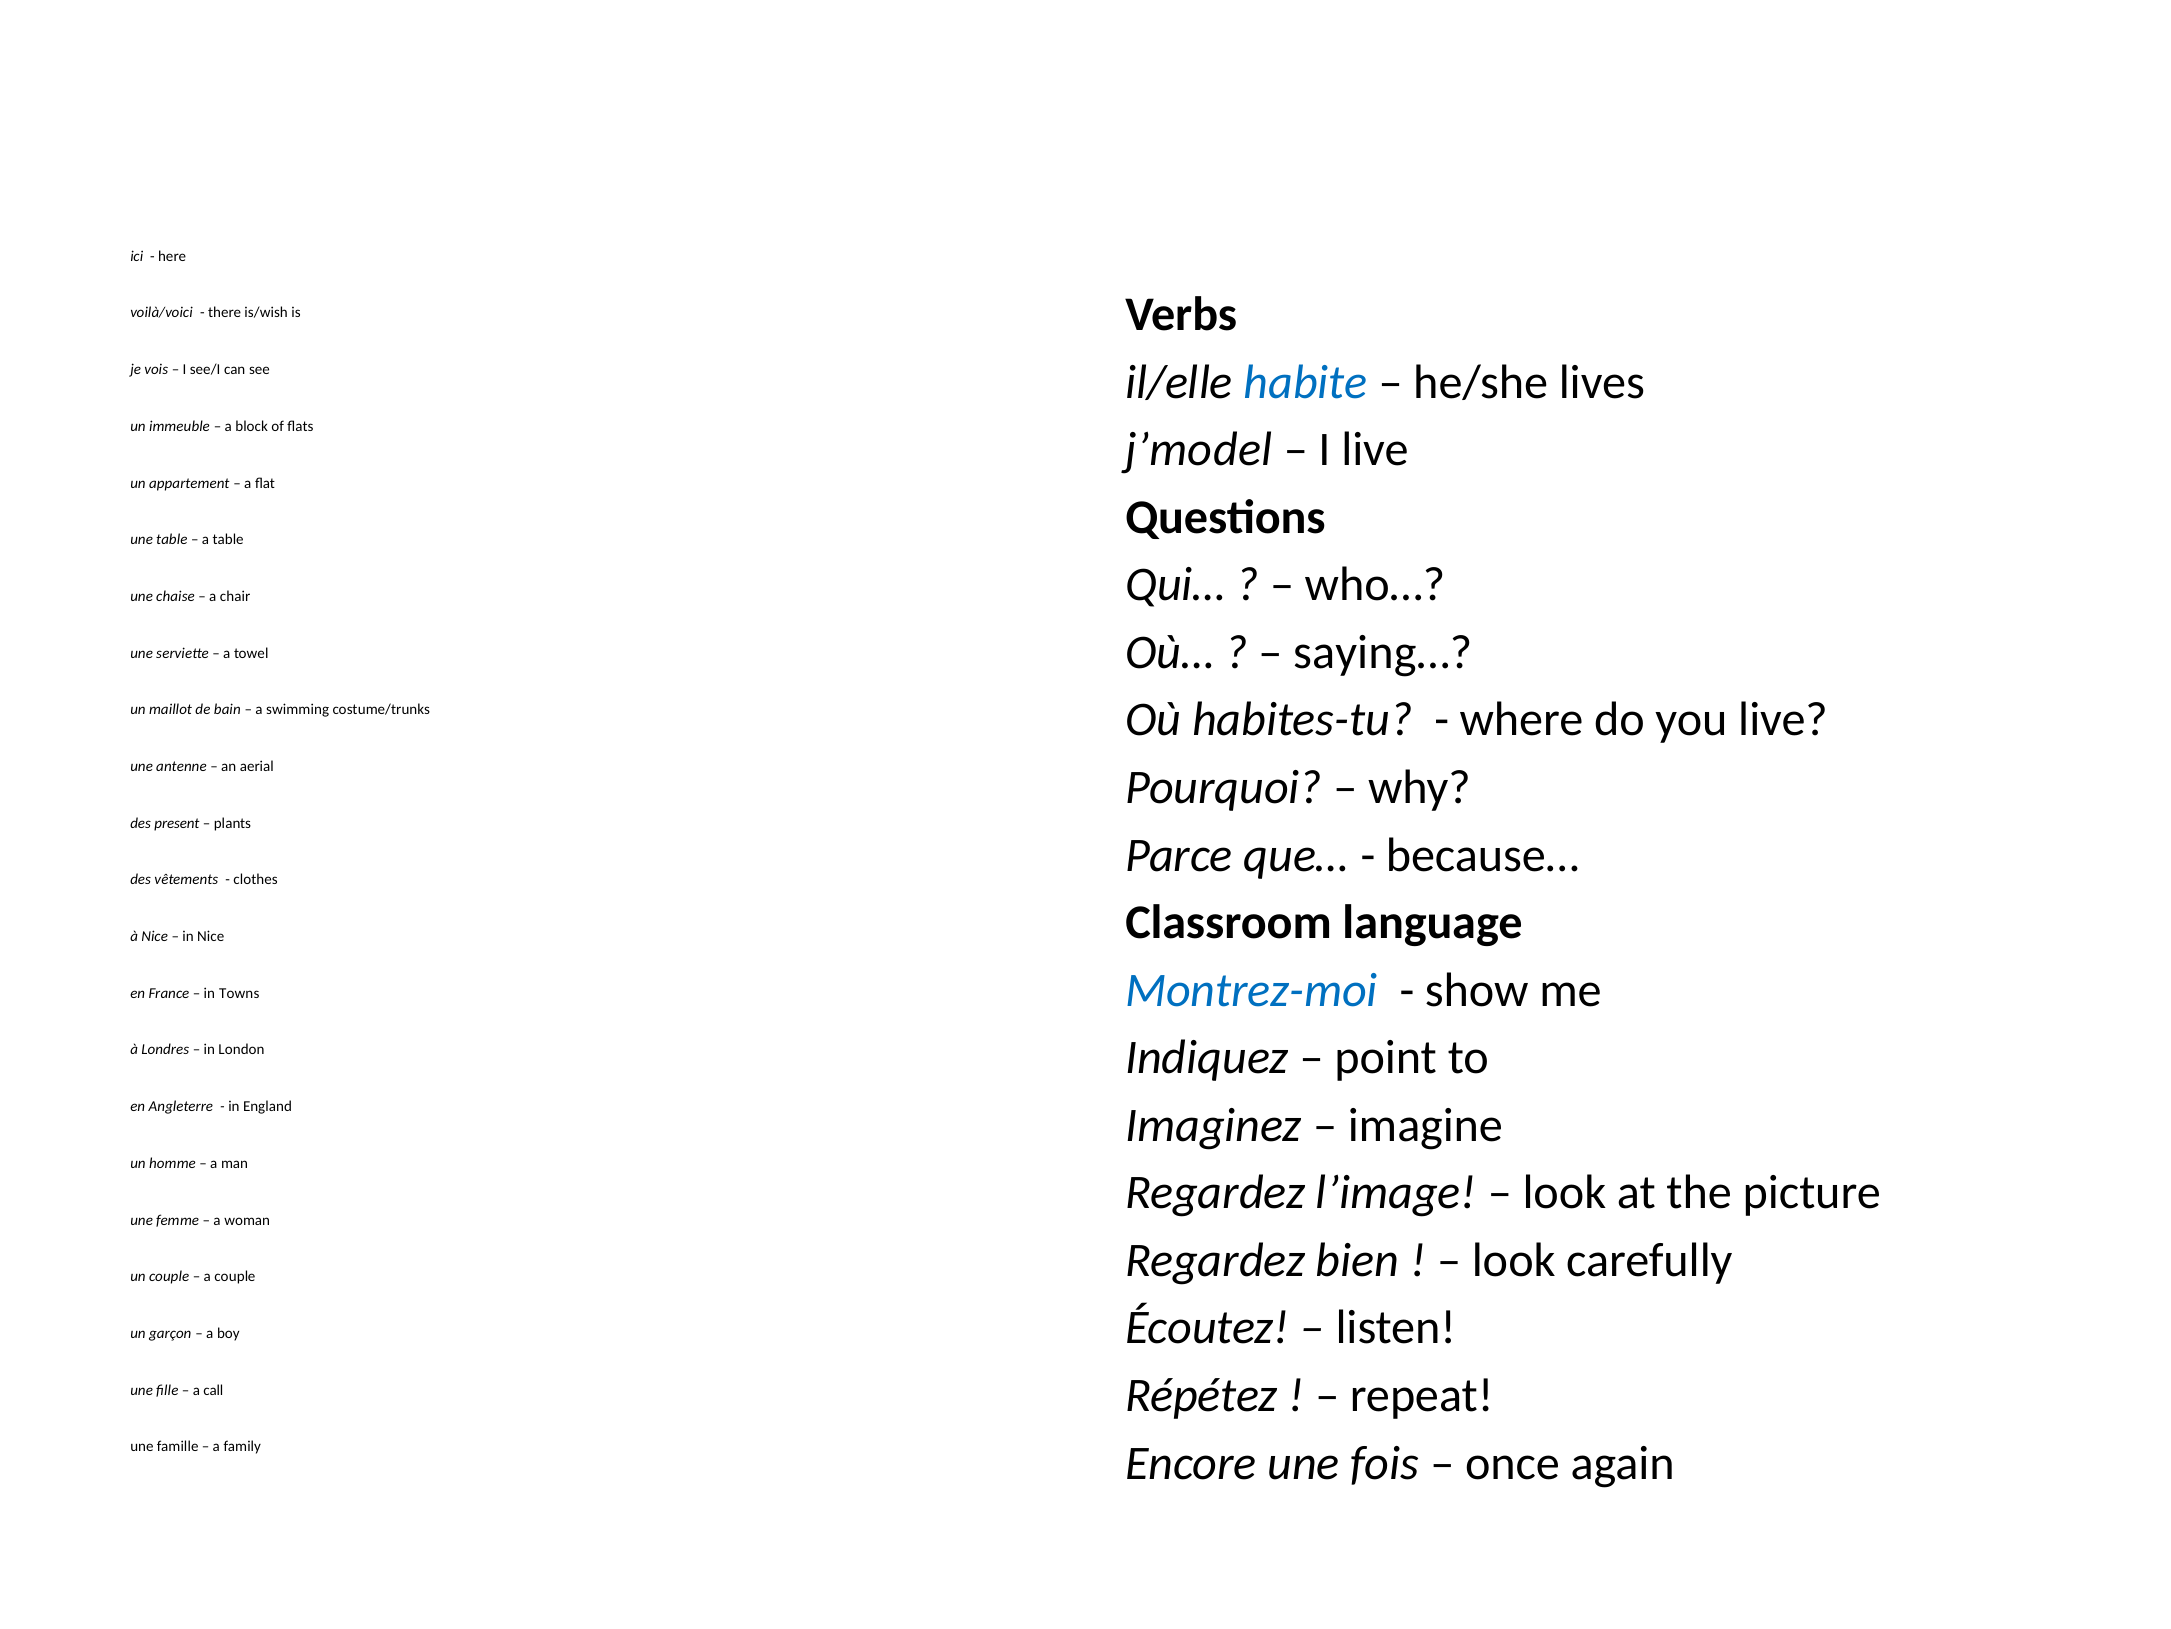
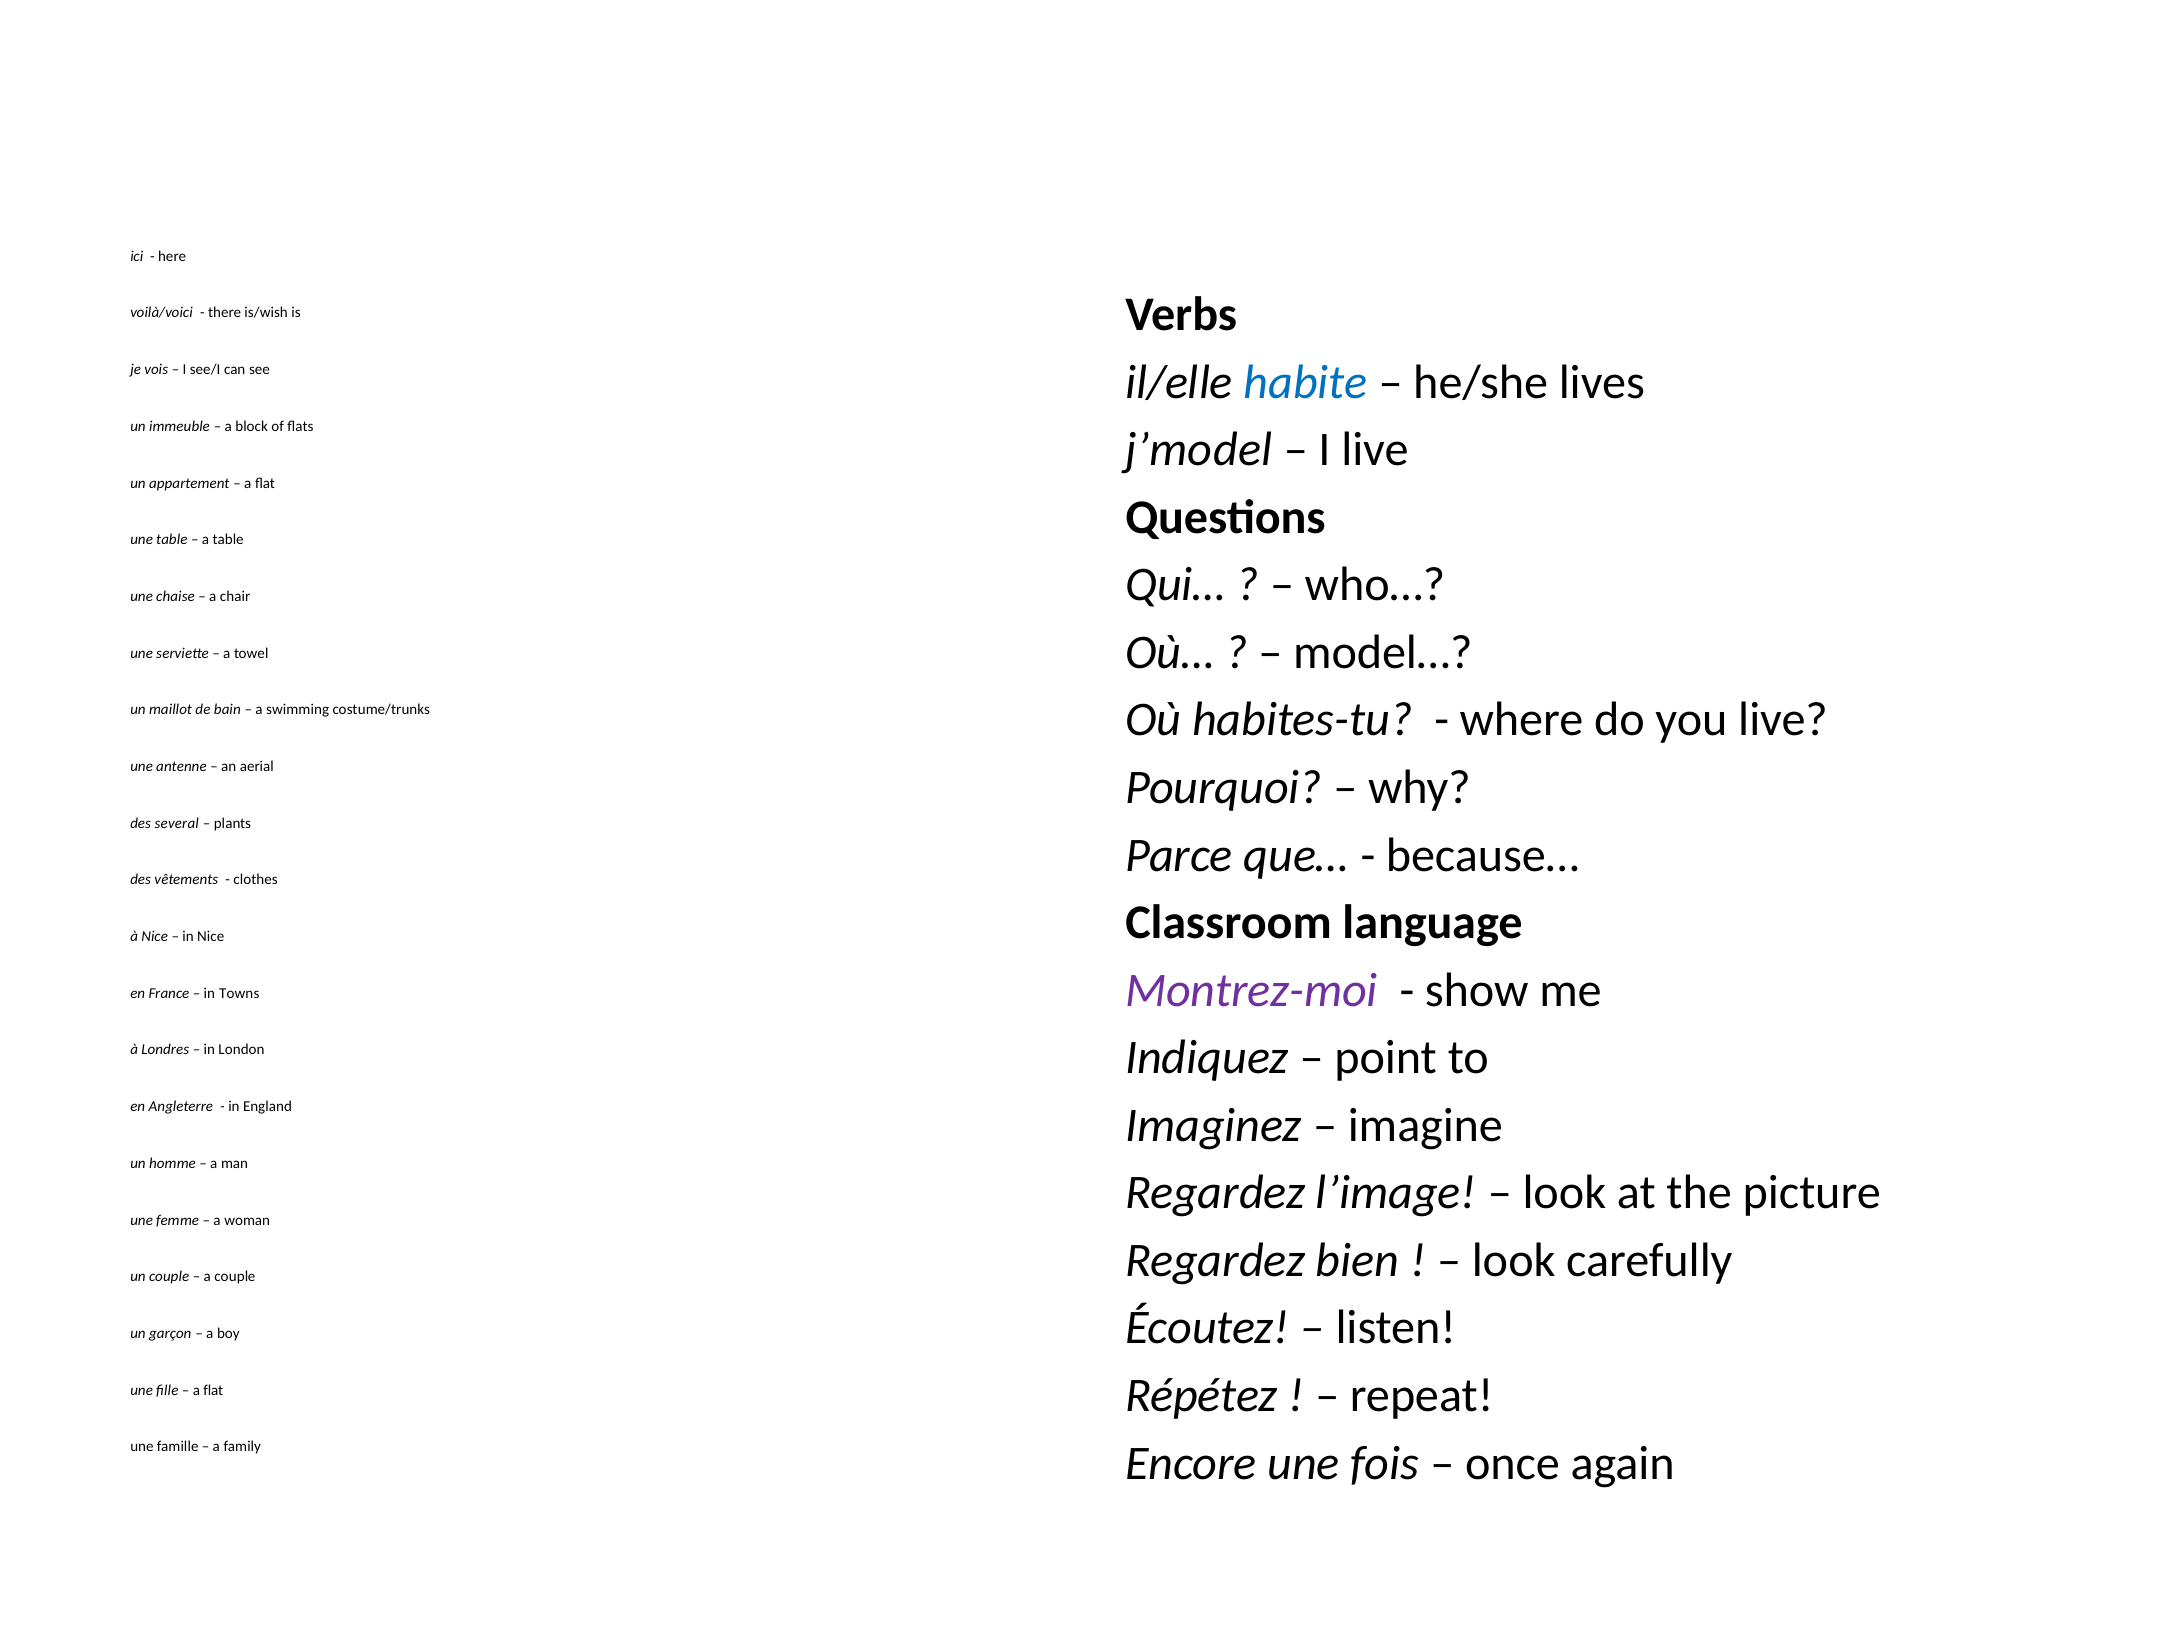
saying…: saying… -> model…
present: present -> several
Montrez-moi colour: blue -> purple
call at (213, 1390): call -> flat
